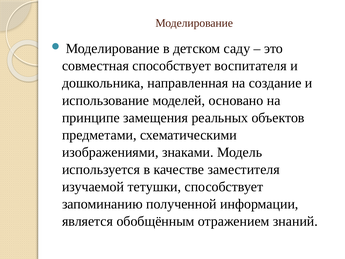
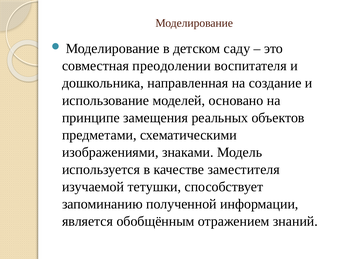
совместная способствует: способствует -> преодолении
